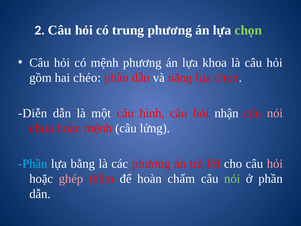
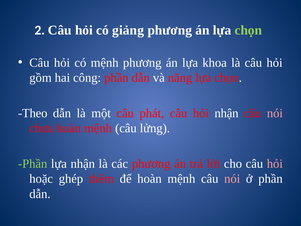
trung: trung -> giảng
chéo: chéo -> công
Diễn: Diễn -> Theo
hình: hình -> phát
Phần at (33, 164) colour: light blue -> light green
lựa bằng: bằng -> nhận
ghép colour: pink -> white
để hoàn chấm: chấm -> mệnh
nói at (232, 179) colour: light green -> pink
